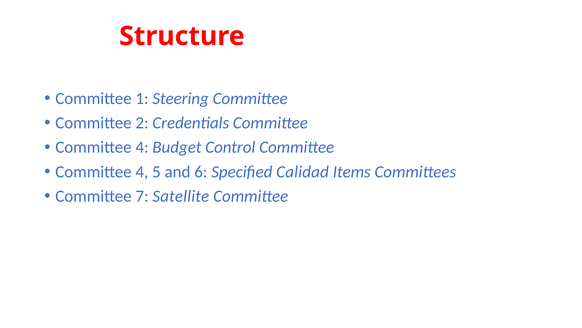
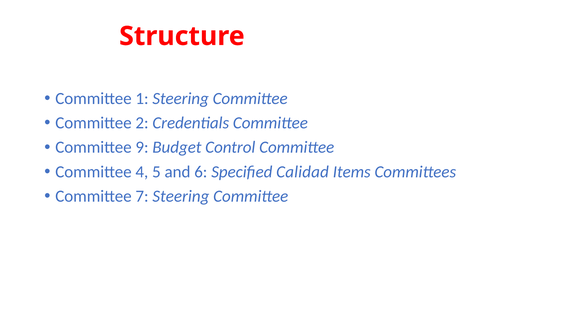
4 at (142, 147): 4 -> 9
7 Satellite: Satellite -> Steering
